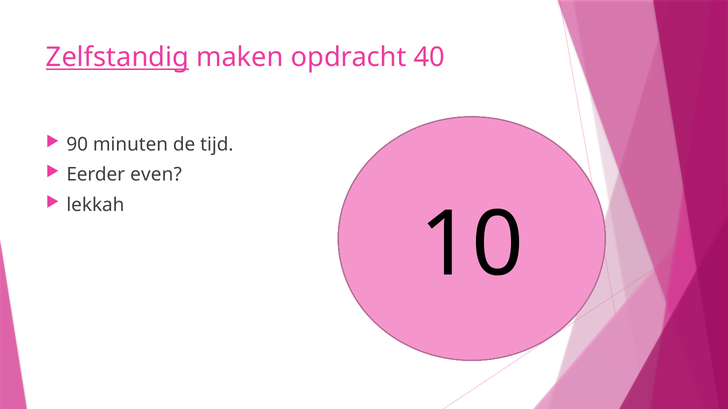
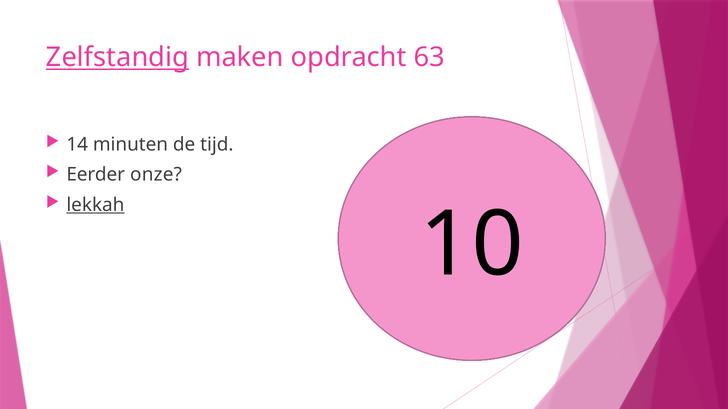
40: 40 -> 63
90: 90 -> 14
even: even -> onze
lekkah underline: none -> present
